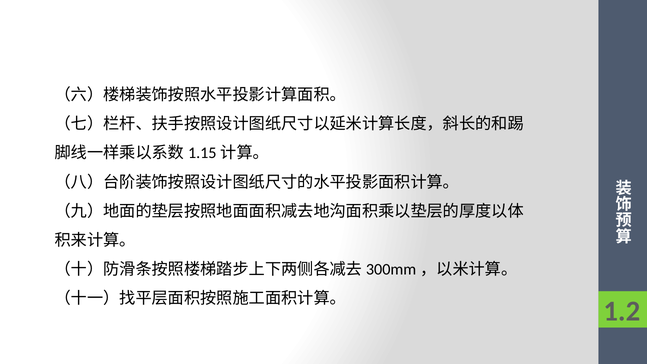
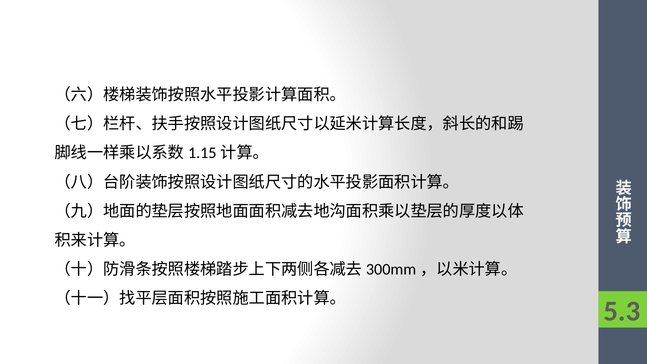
1.2: 1.2 -> 5.3
